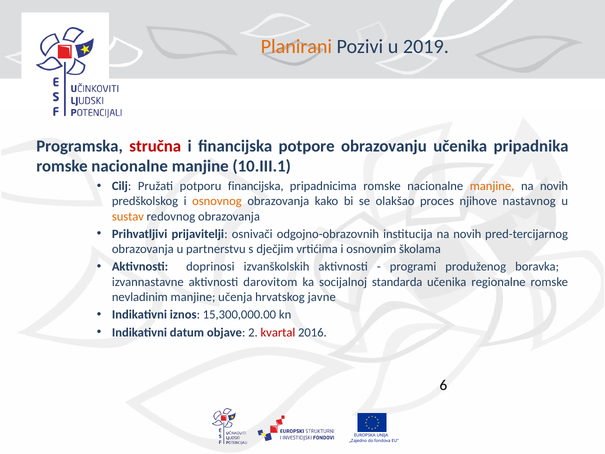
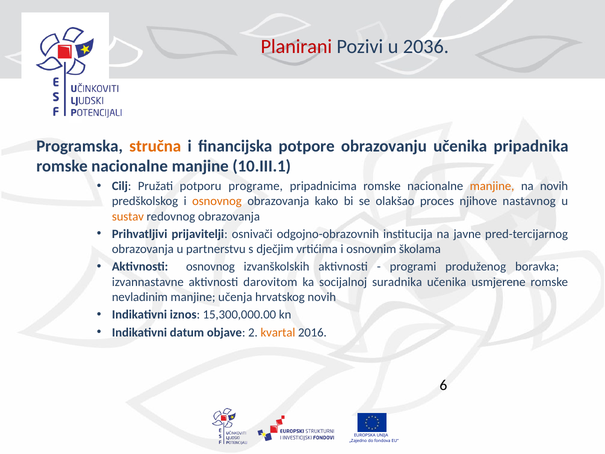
Planirani colour: orange -> red
2019: 2019 -> 2036
stručna colour: red -> orange
potporu financijska: financijska -> programe
institucija na novih: novih -> javne
Aktivnosti doprinosi: doprinosi -> osnovnog
standarda: standarda -> suradnika
regionalne: regionalne -> usmjerene
hrvatskog javne: javne -> novih
kvartal colour: red -> orange
